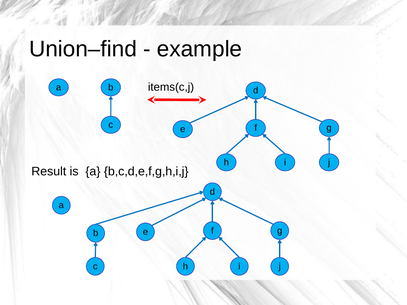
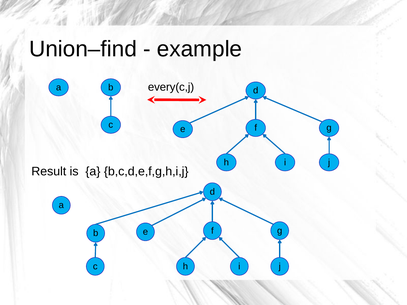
items(c,j: items(c,j -> every(c,j
